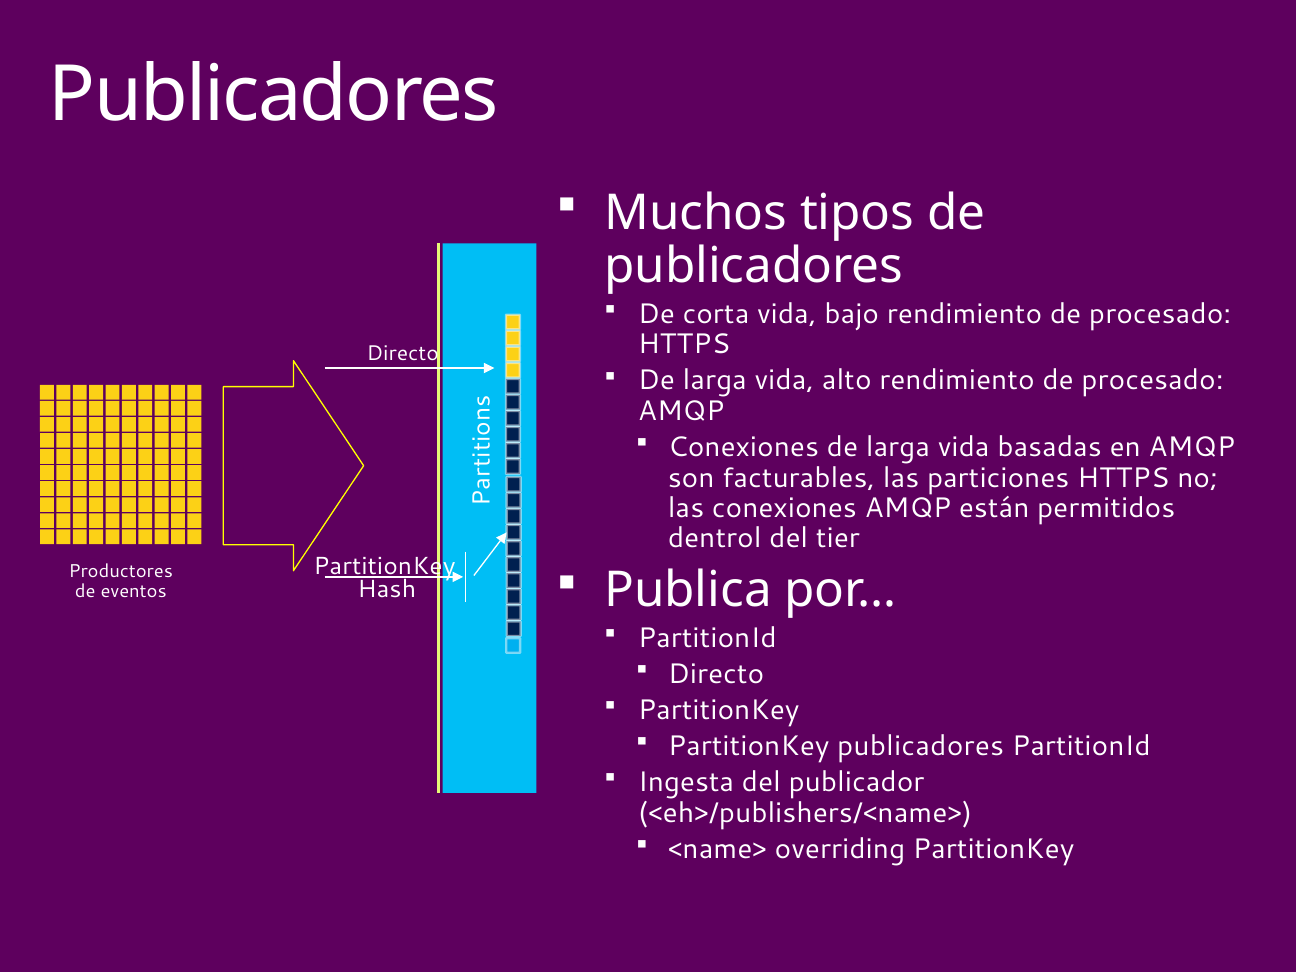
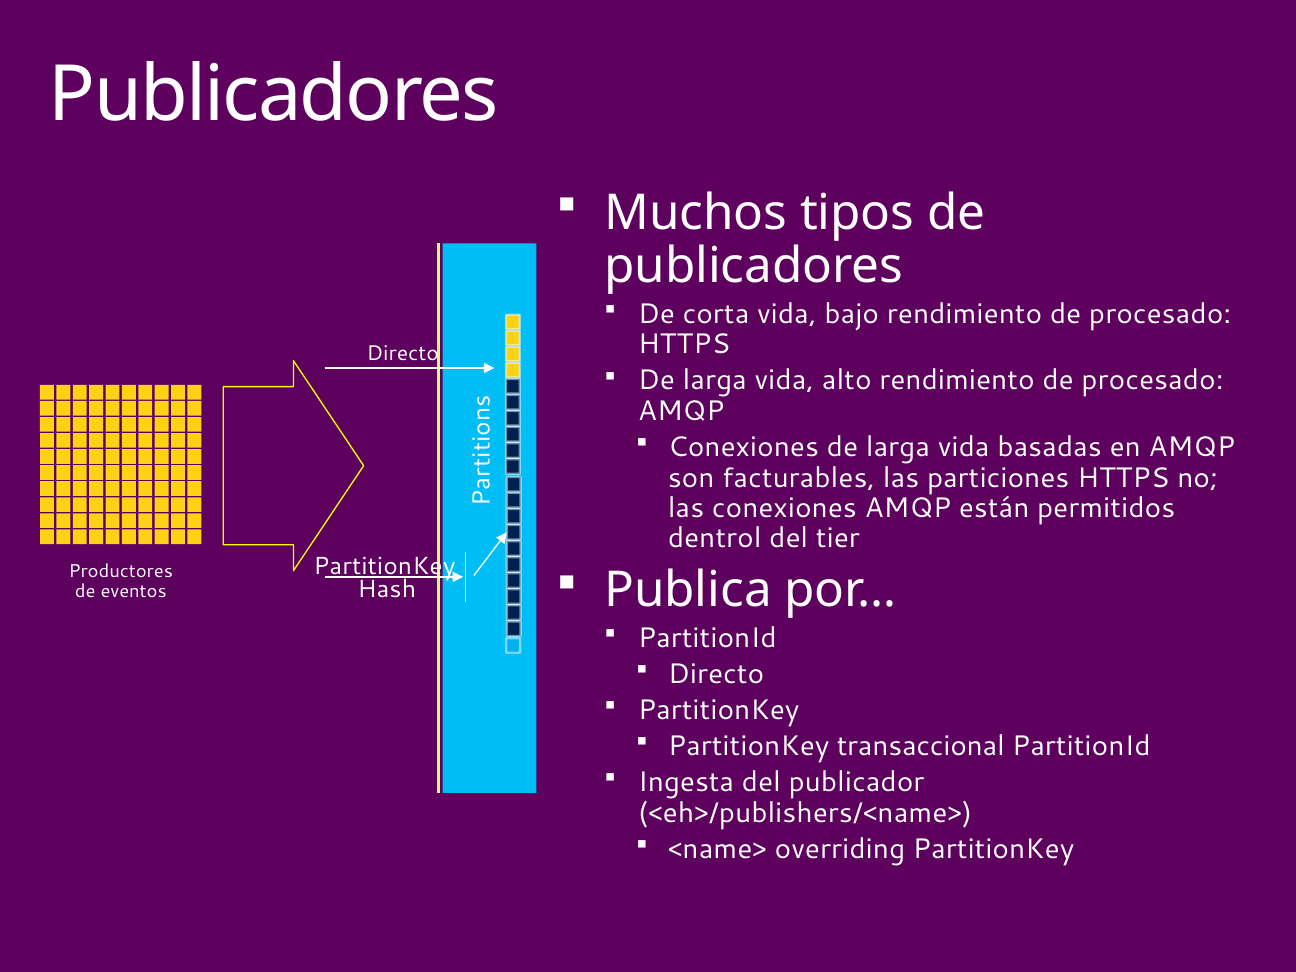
publicadores at (921, 746): publicadores -> transaccional
